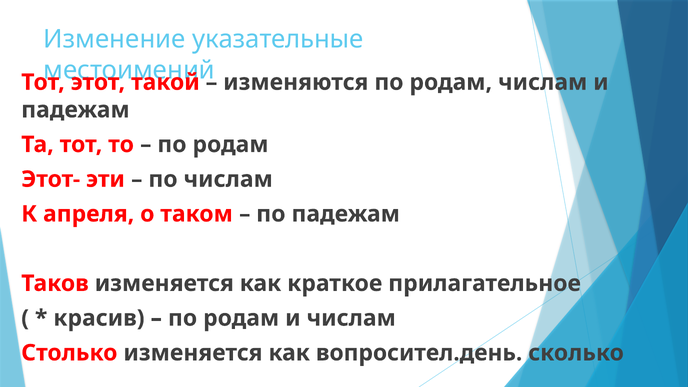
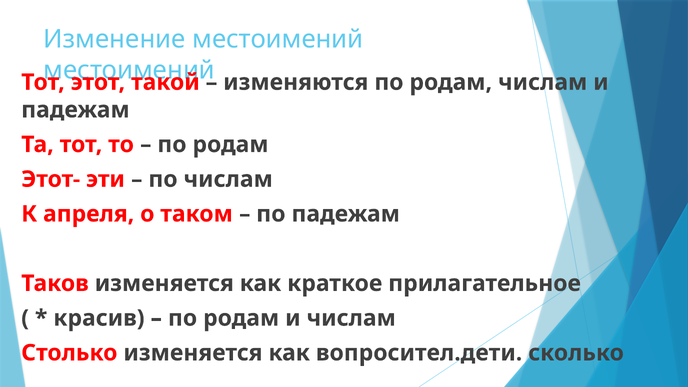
Изменение указательные: указательные -> местоимений
вопросител.день: вопросител.день -> вопросител.дети
